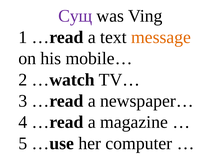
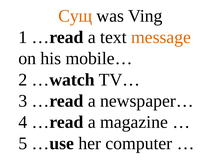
Сущ colour: purple -> orange
